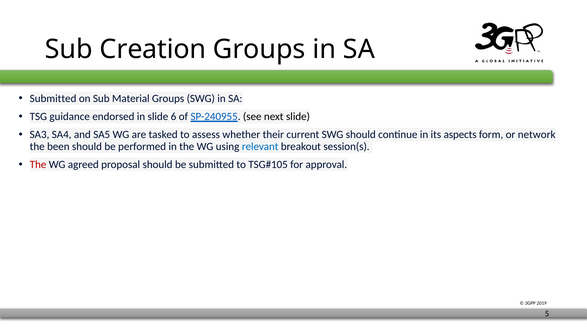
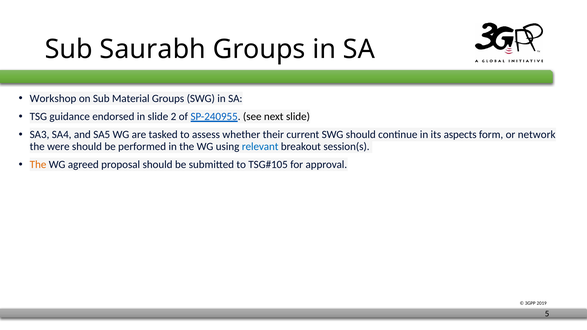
Creation: Creation -> Saurabh
Submitted at (53, 98): Submitted -> Workshop
6: 6 -> 2
been: been -> were
The at (38, 165) colour: red -> orange
